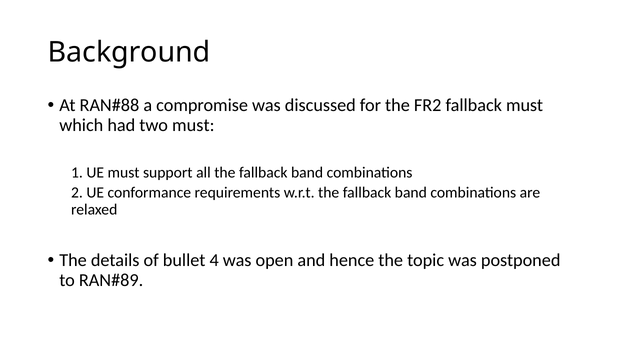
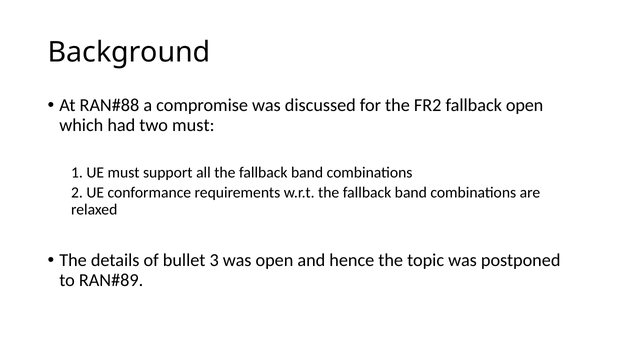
fallback must: must -> open
4: 4 -> 3
